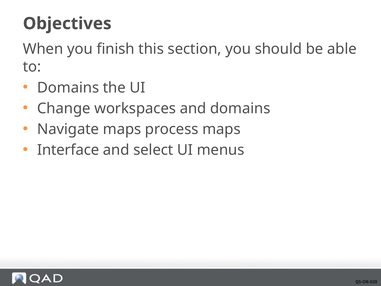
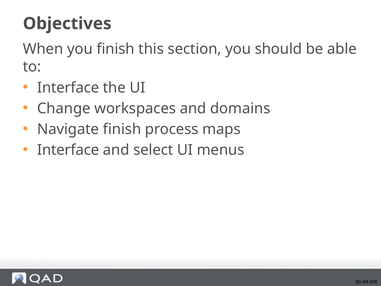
Domains at (68, 88): Domains -> Interface
Navigate maps: maps -> finish
